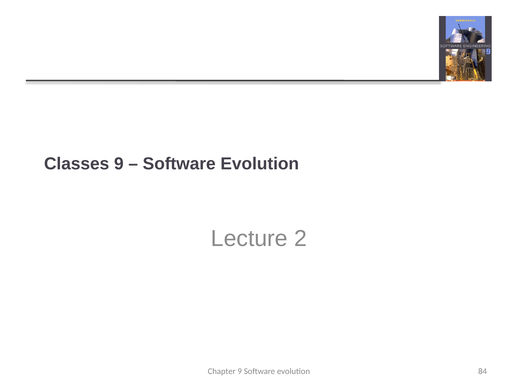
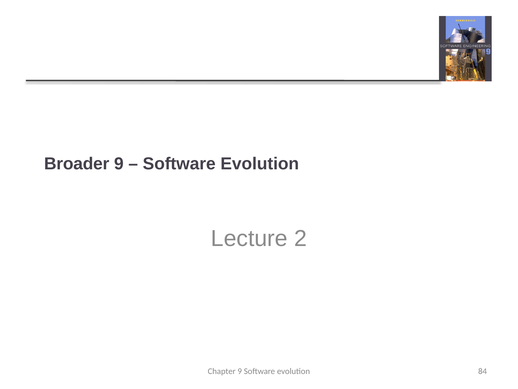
Classes: Classes -> Broader
